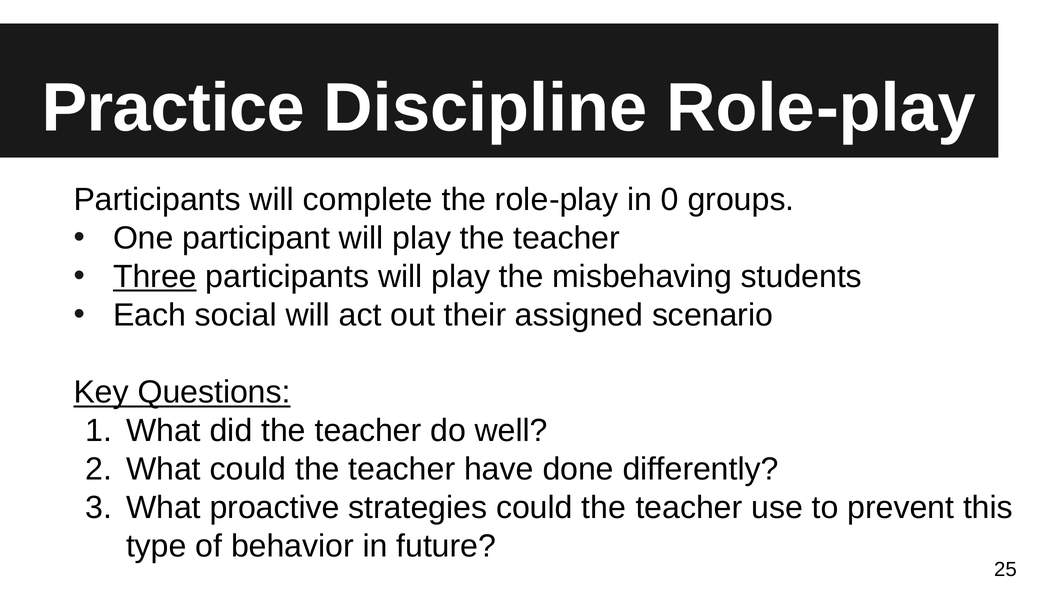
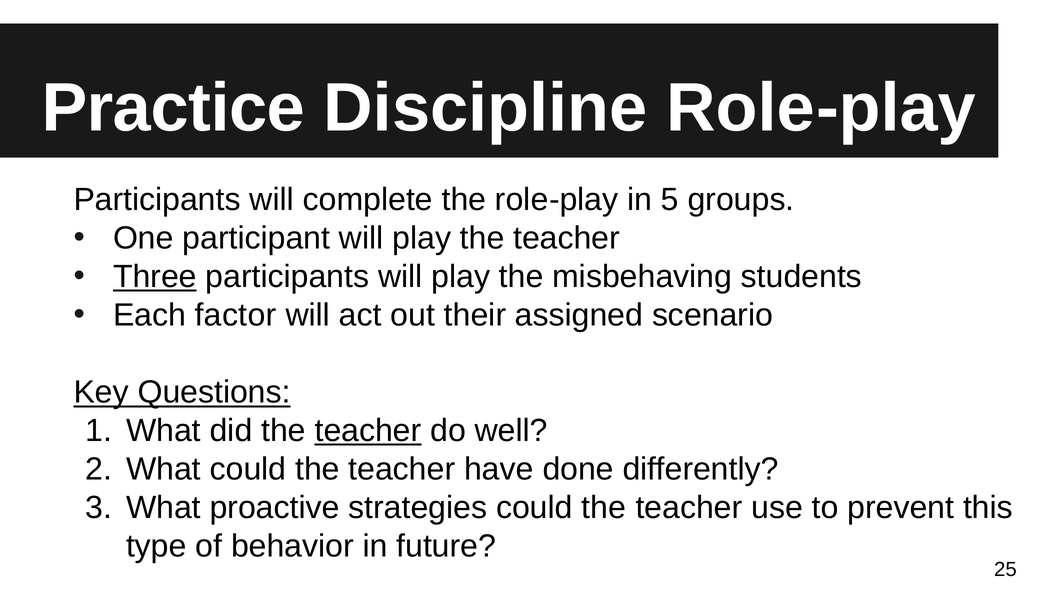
0: 0 -> 5
social: social -> factor
teacher at (368, 431) underline: none -> present
